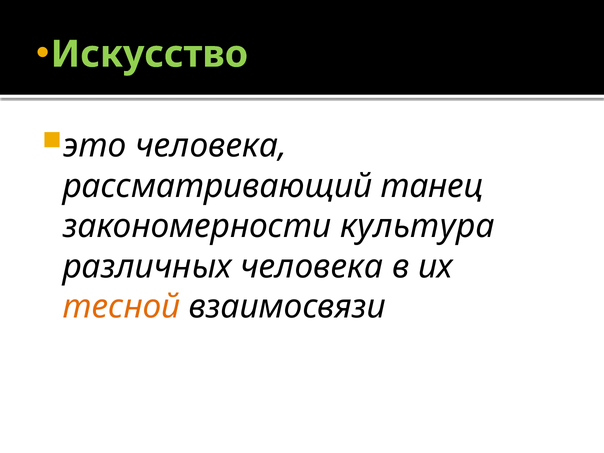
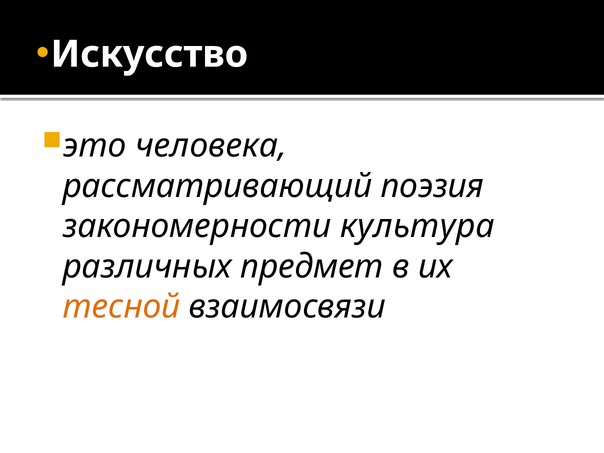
Искусство colour: light green -> white
танец: танец -> поэзия
различных человека: человека -> предмет
